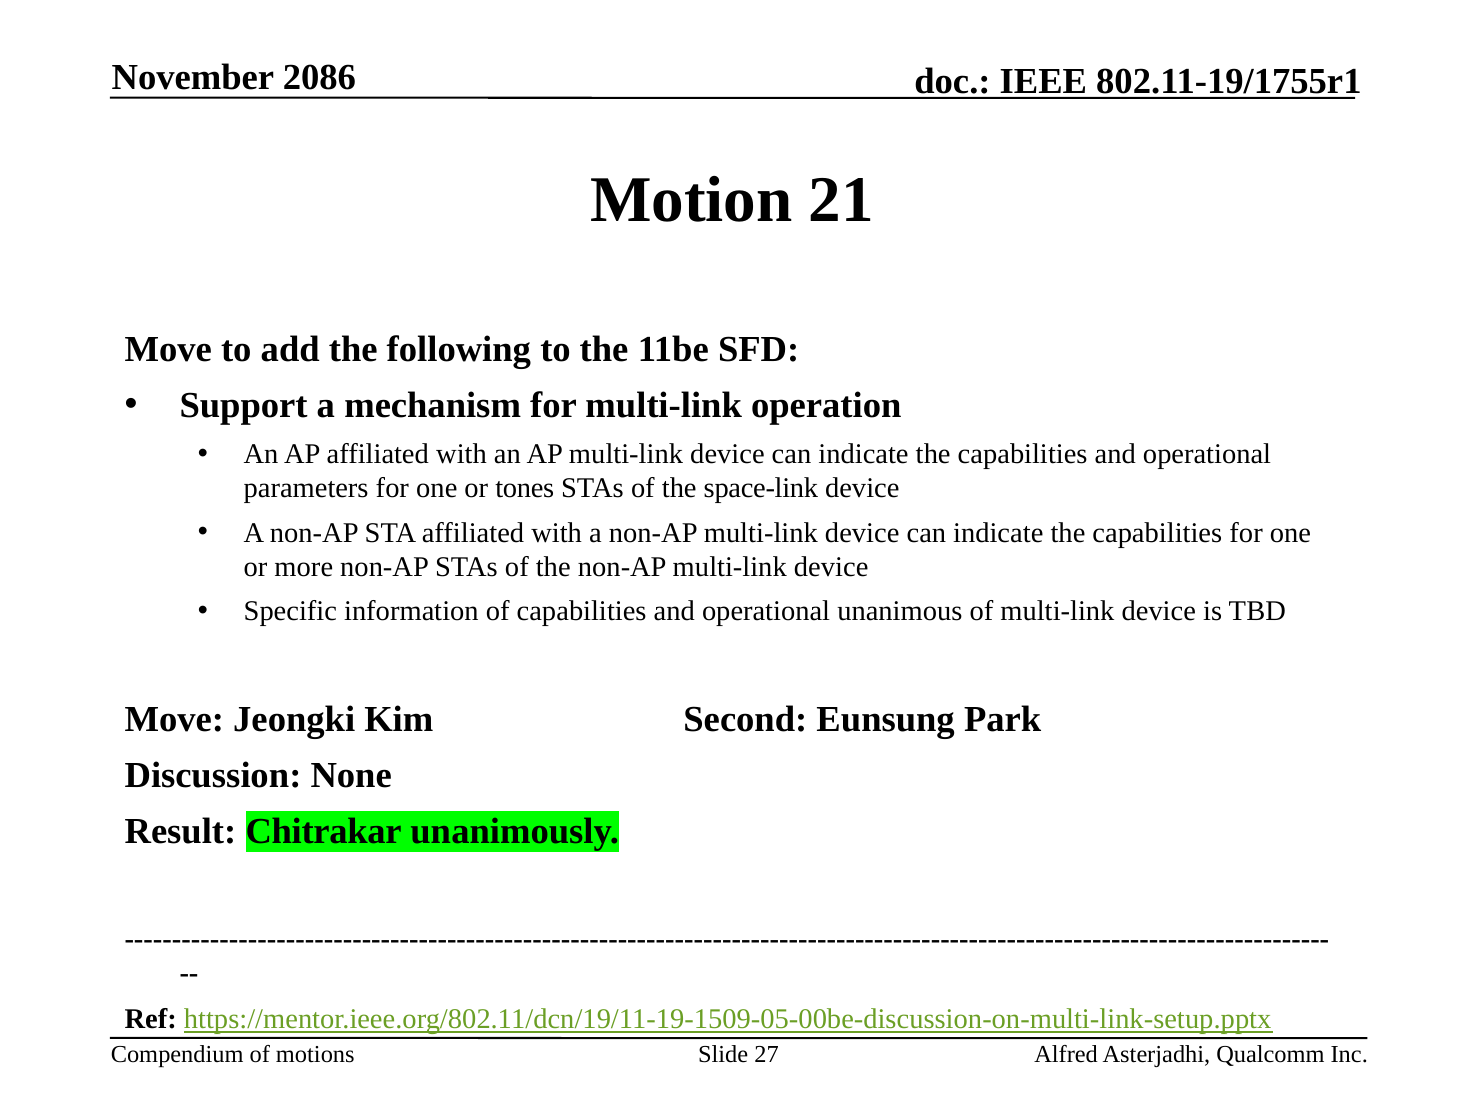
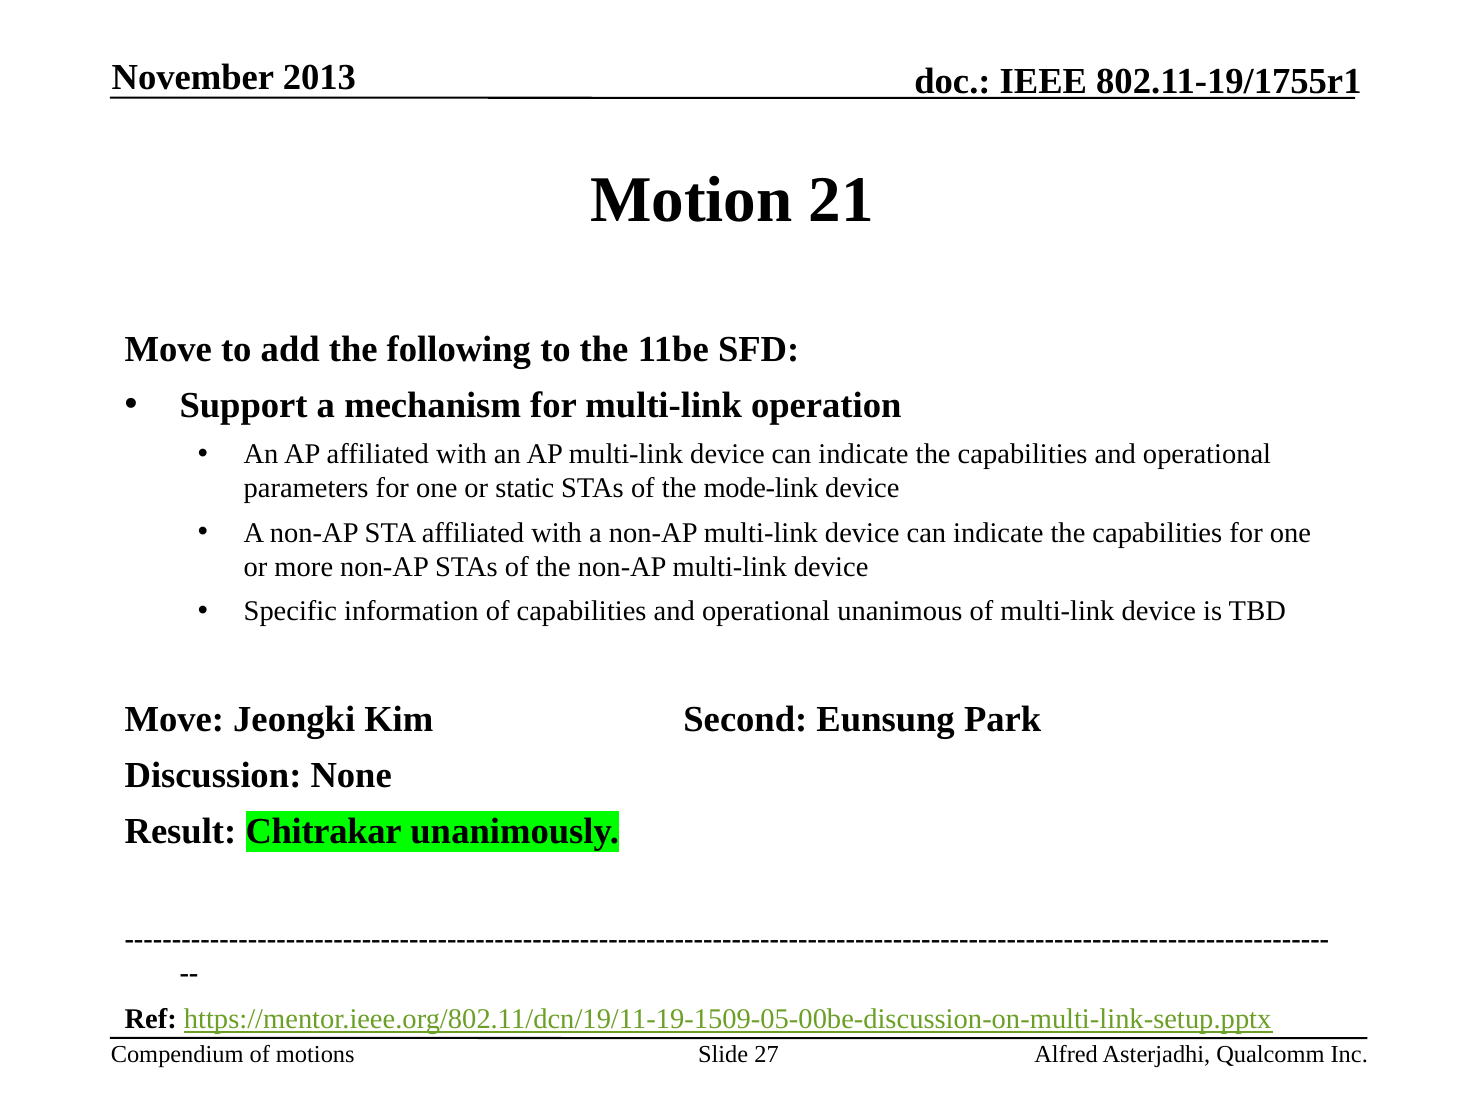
2086: 2086 -> 2013
tones: tones -> static
space-link: space-link -> mode-link
